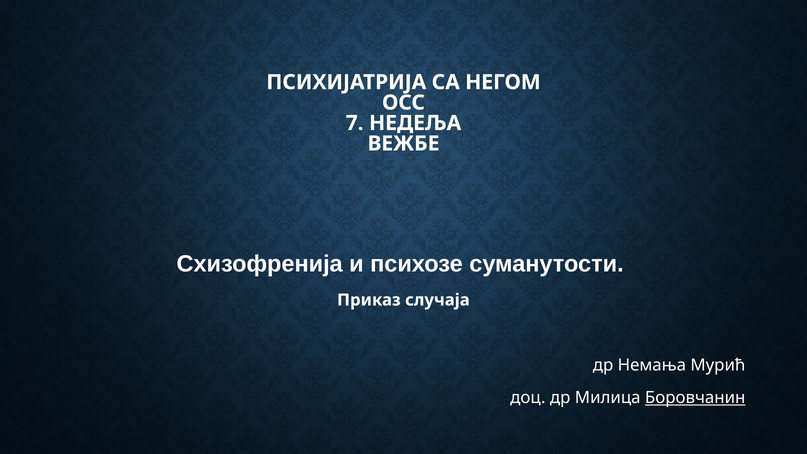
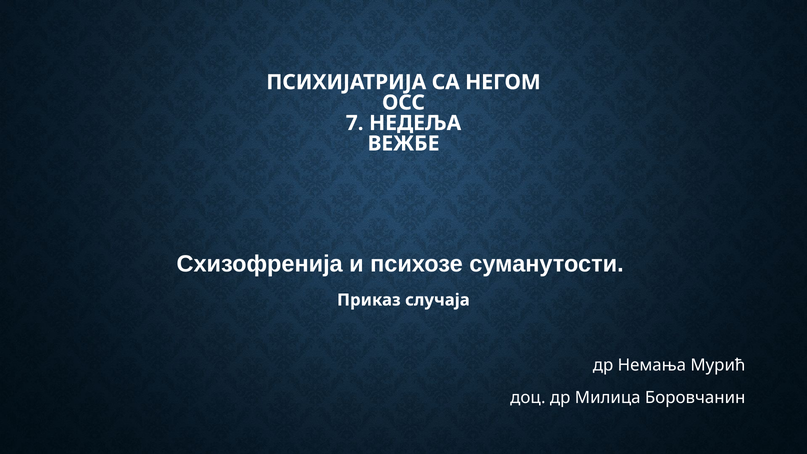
Боровчанин underline: present -> none
